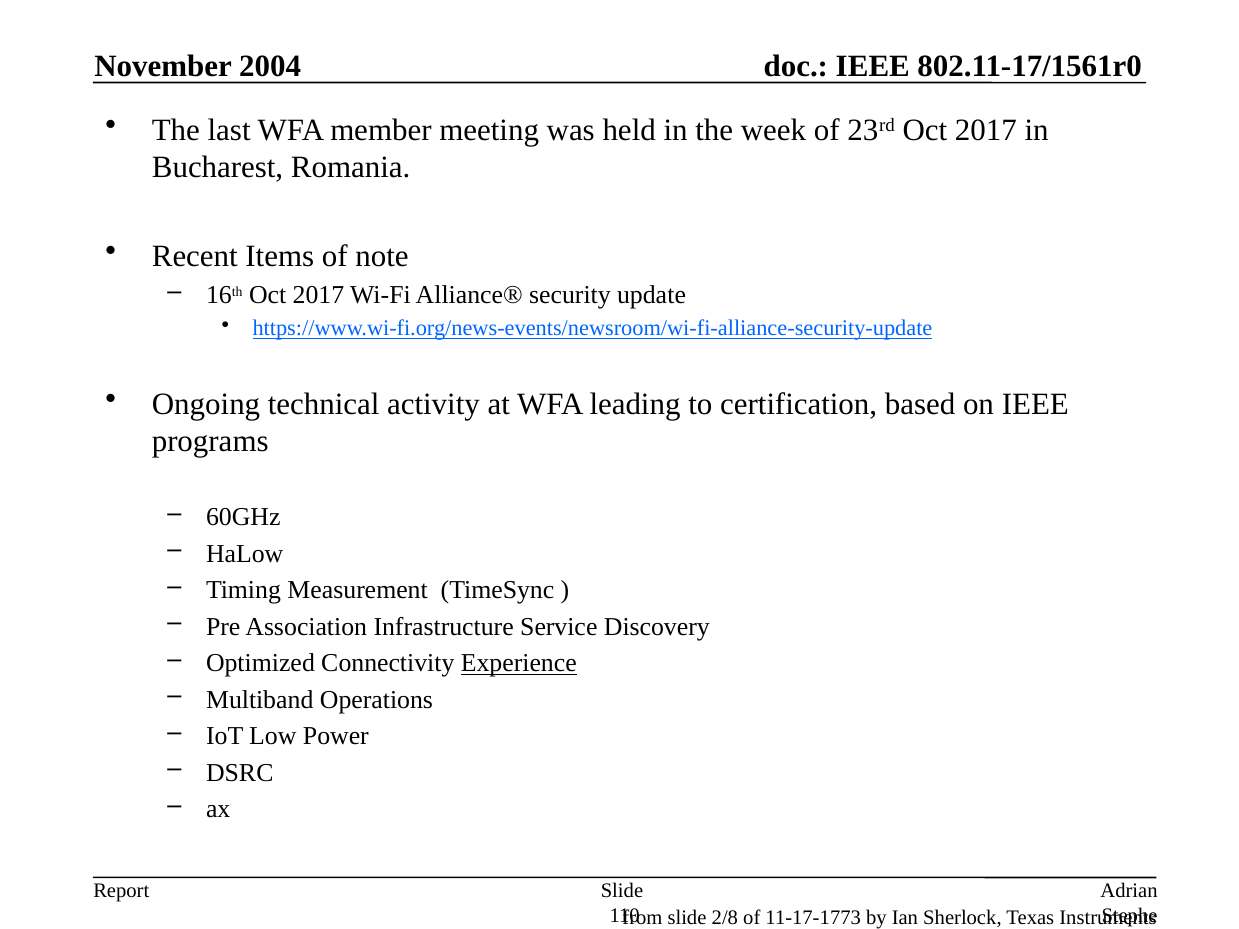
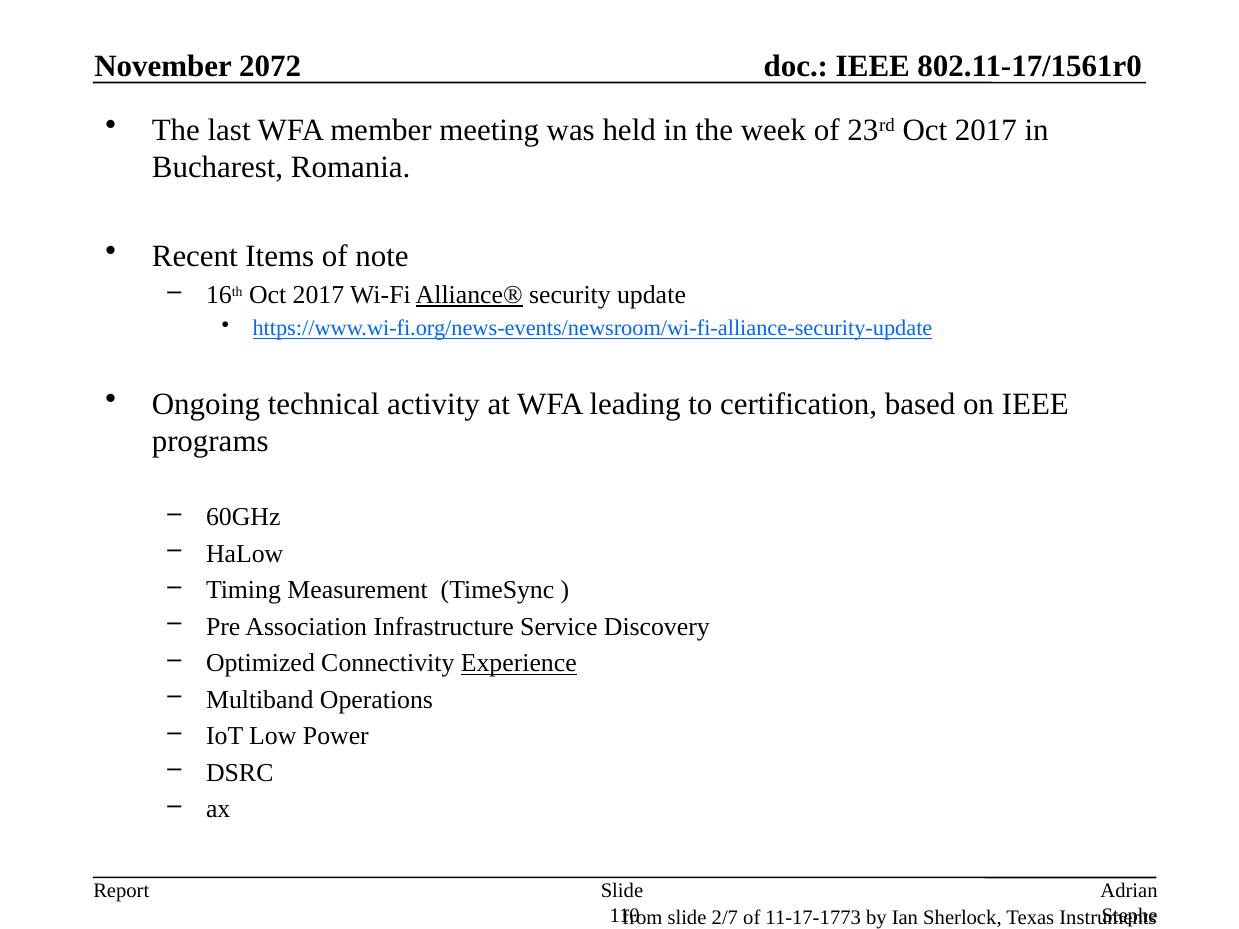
2004: 2004 -> 2072
Alliance® underline: none -> present
2/8: 2/8 -> 2/7
